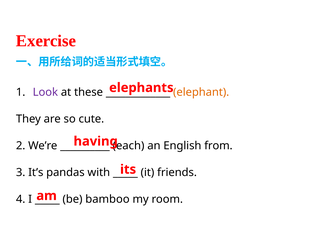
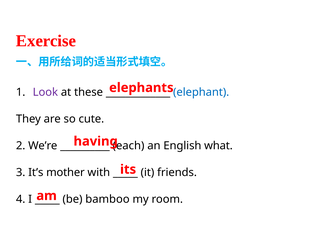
elephant colour: orange -> blue
from: from -> what
pandas: pandas -> mother
